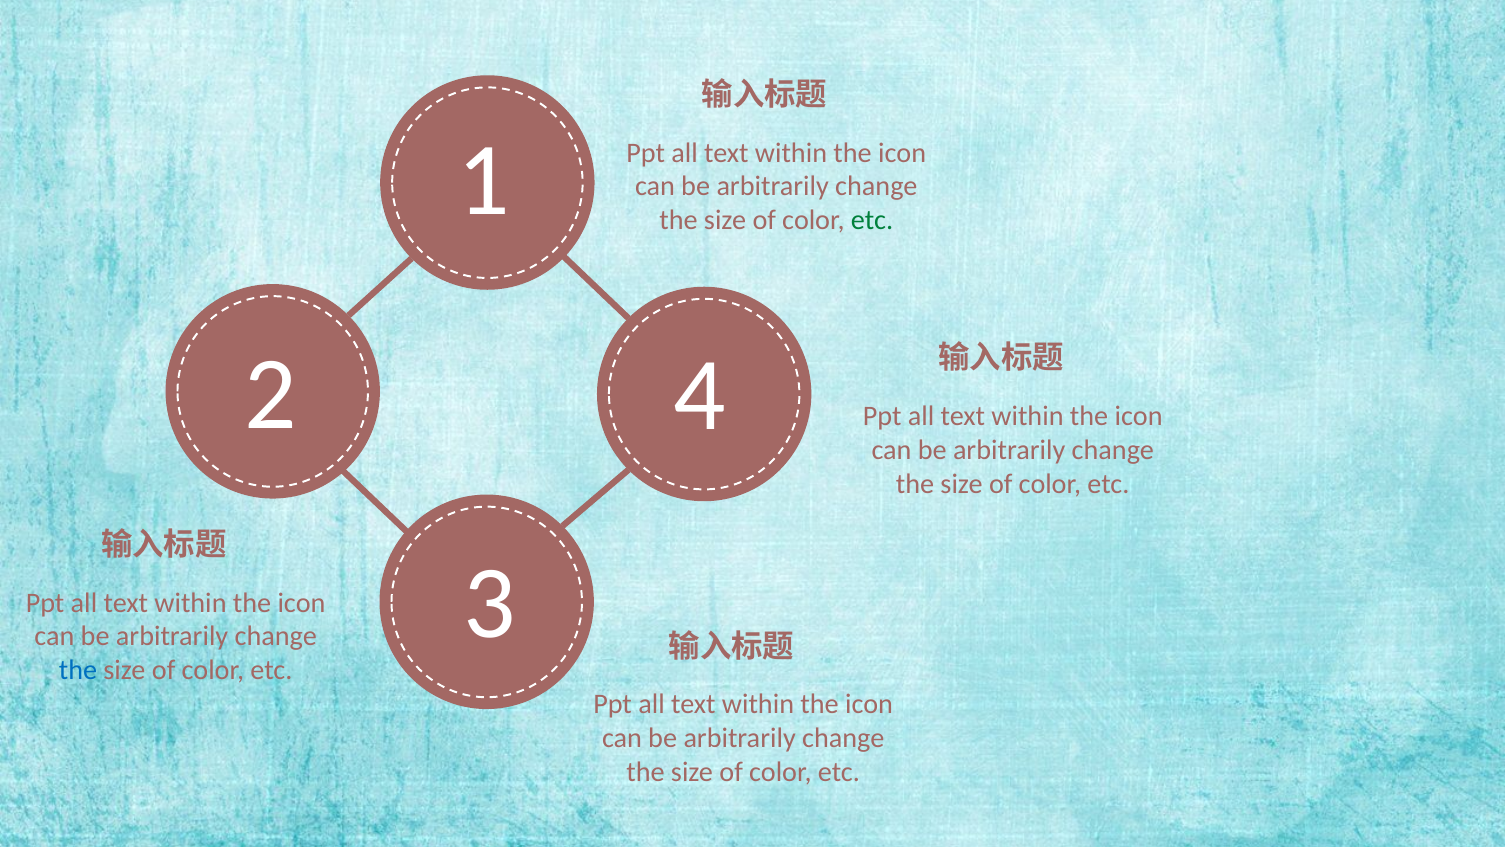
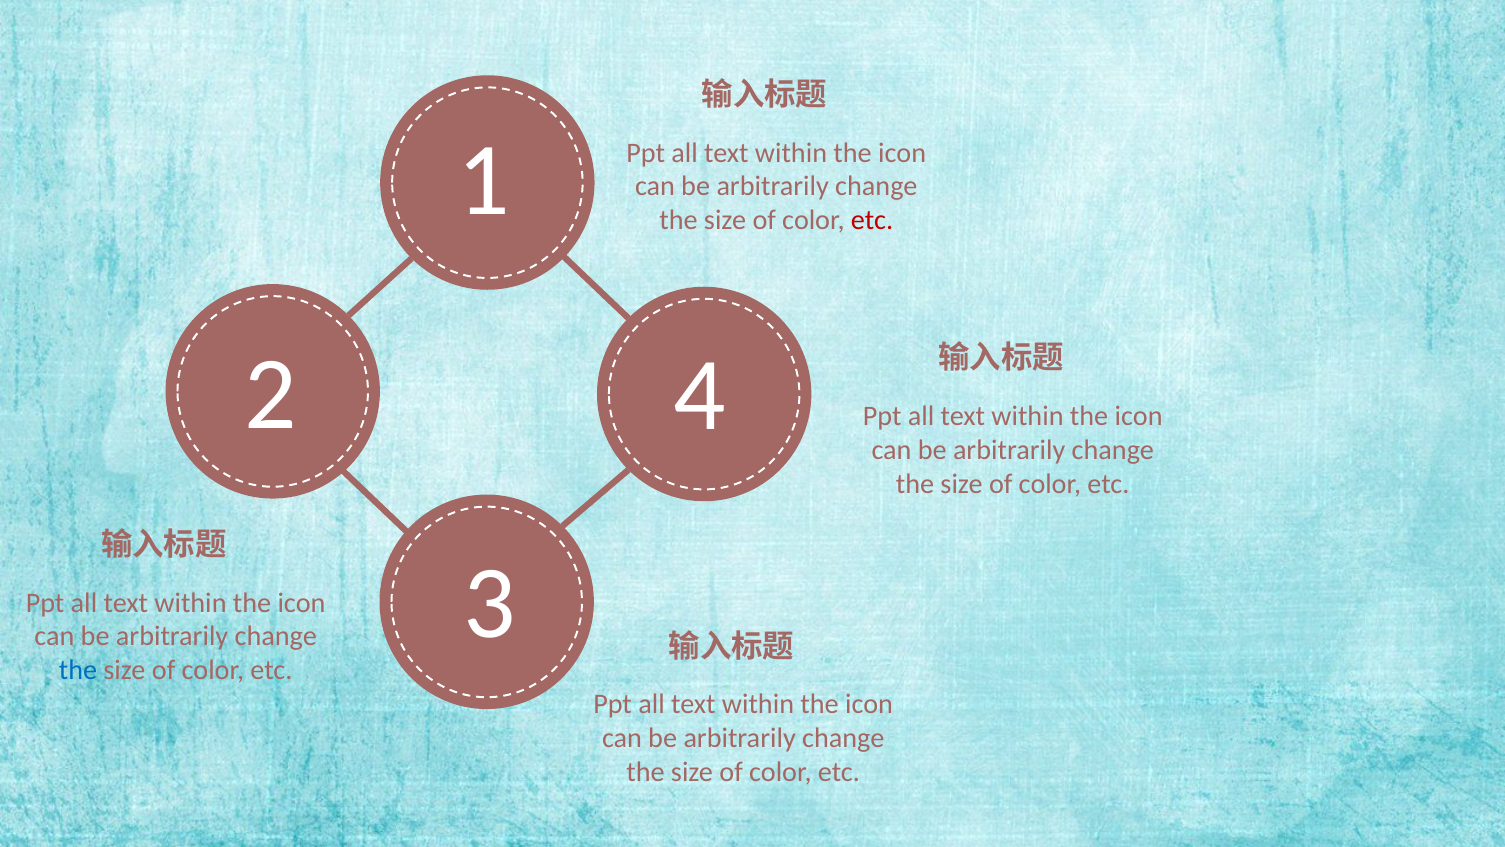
etc at (872, 220) colour: green -> red
